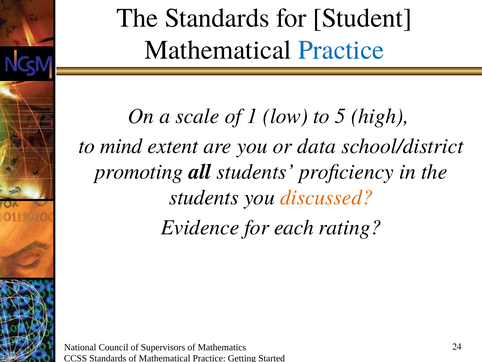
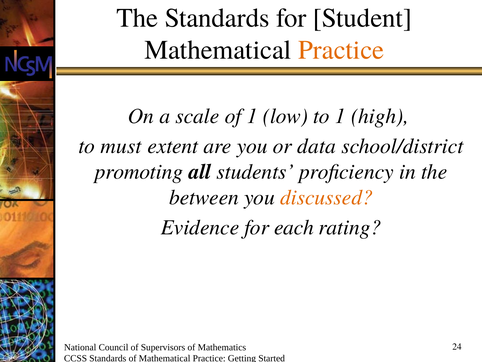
Practice at (341, 50) colour: blue -> orange
to 5: 5 -> 1
mind: mind -> must
students at (204, 197): students -> between
